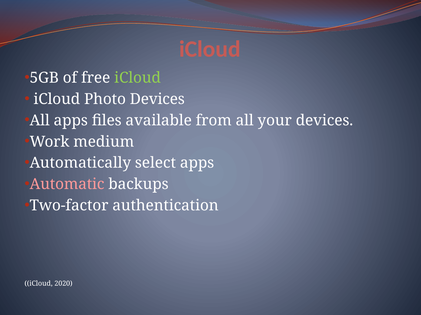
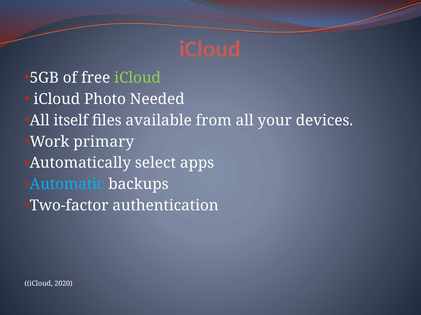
Photo Devices: Devices -> Needed
All apps: apps -> itself
medium: medium -> primary
Automatic colour: pink -> light blue
